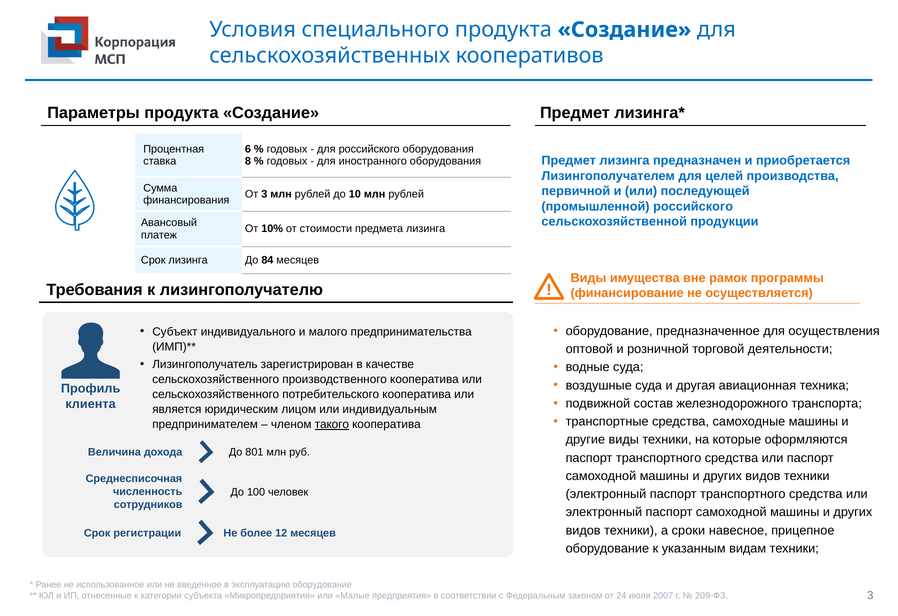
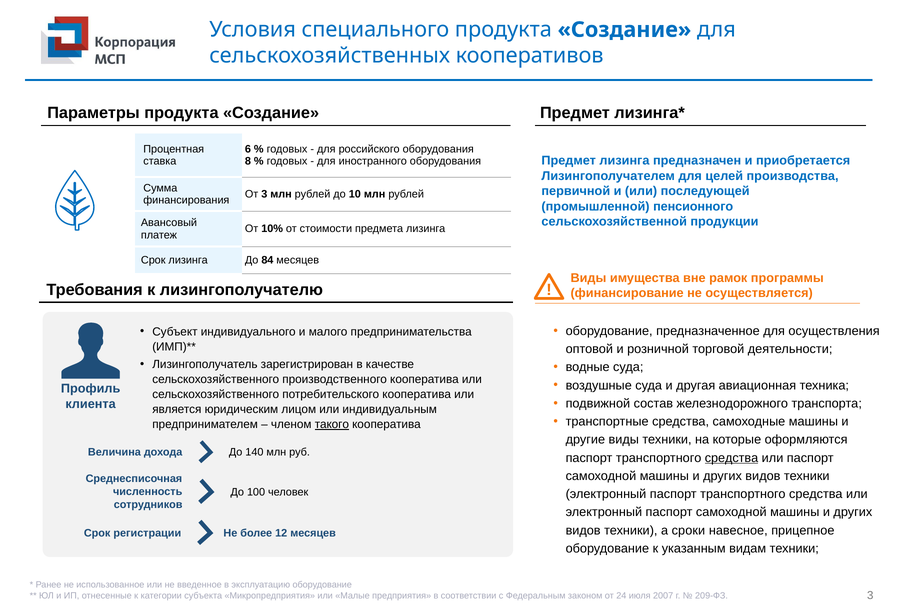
промышленной российского: российского -> пенсионного
801: 801 -> 140
средства at (731, 458) underline: none -> present
